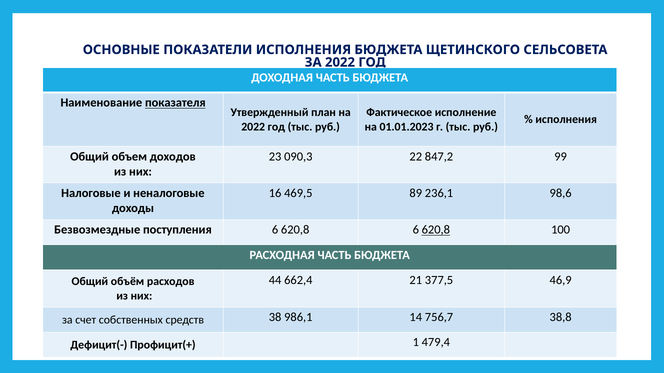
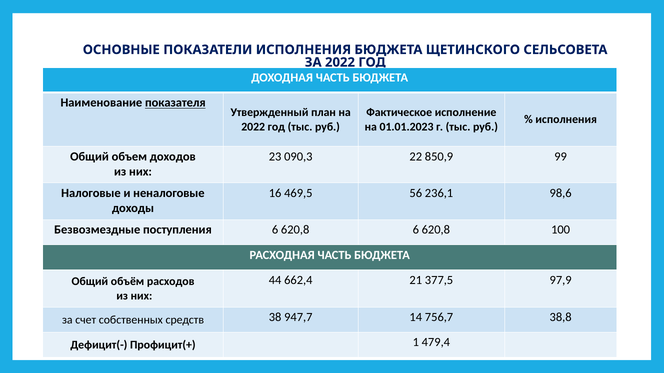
847,2: 847,2 -> 850,9
89: 89 -> 56
620,8 at (436, 230) underline: present -> none
46,9: 46,9 -> 97,9
986,1: 986,1 -> 947,7
